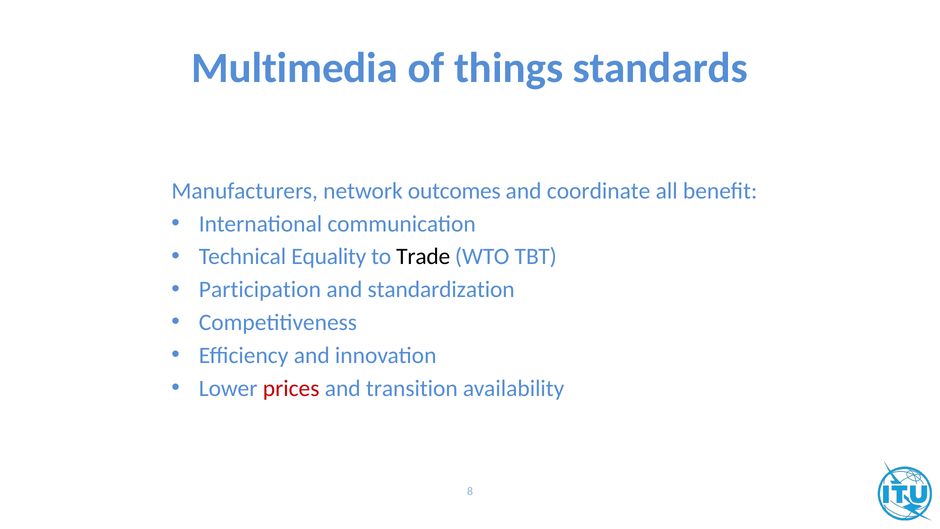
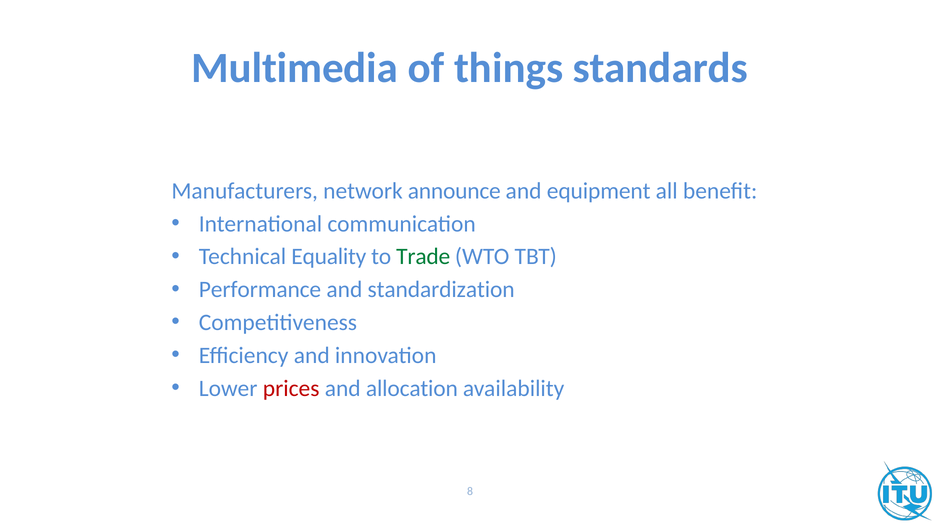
outcomes: outcomes -> announce
coordinate: coordinate -> equipment
Trade colour: black -> green
Participation: Participation -> Performance
transition: transition -> allocation
